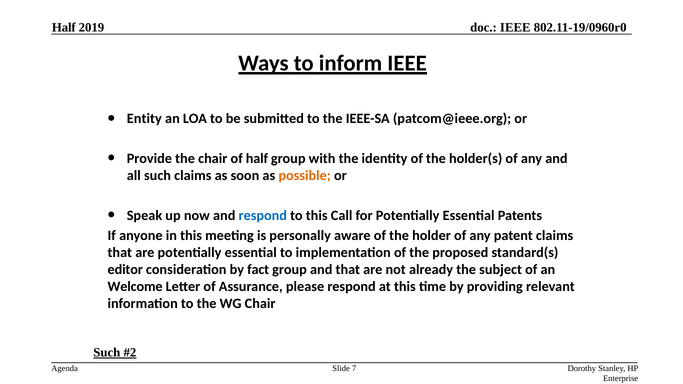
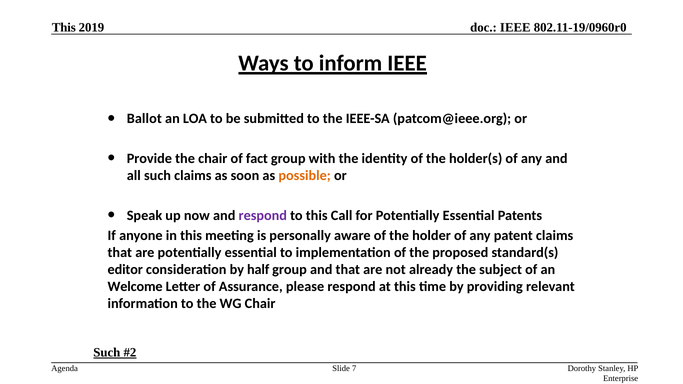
Half at (64, 27): Half -> This
Entity: Entity -> Ballot
of half: half -> fact
respond at (263, 216) colour: blue -> purple
fact: fact -> half
